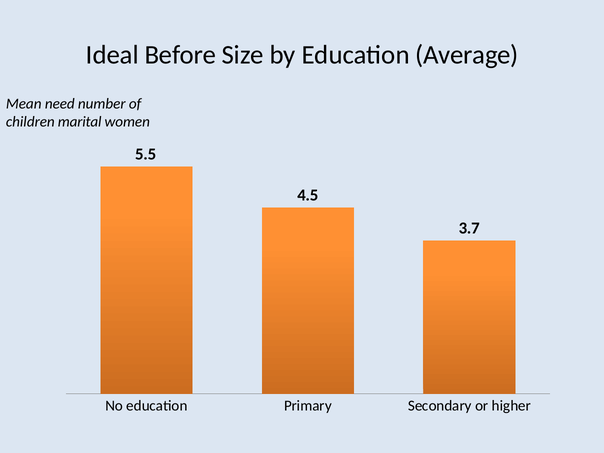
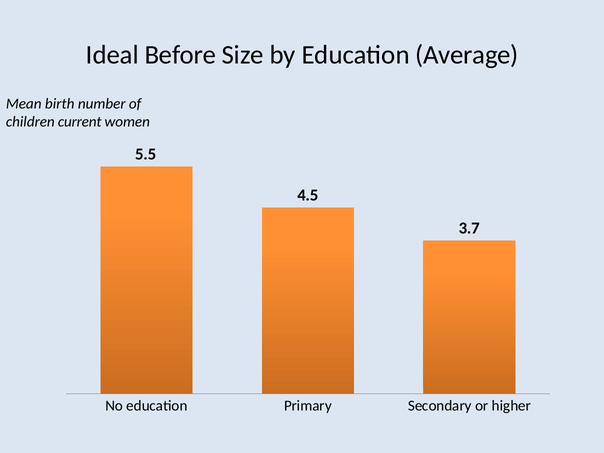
need: need -> birth
marital: marital -> current
